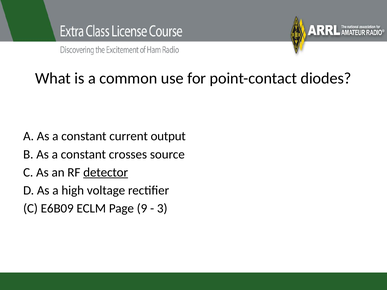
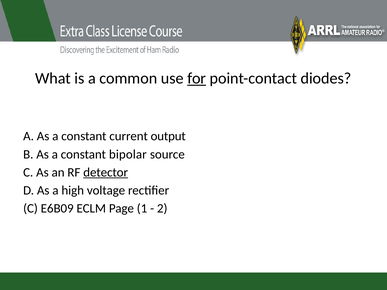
for underline: none -> present
crosses: crosses -> bipolar
9: 9 -> 1
3: 3 -> 2
